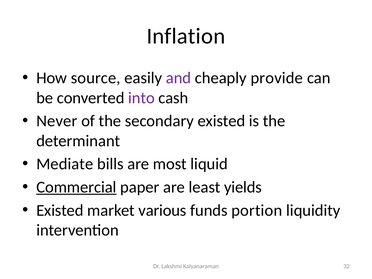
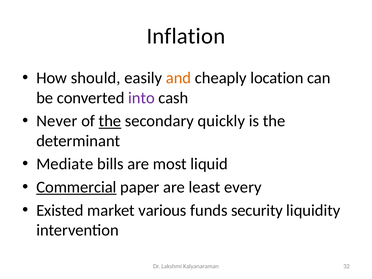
source: source -> should
and colour: purple -> orange
provide: provide -> location
the at (110, 121) underline: none -> present
secondary existed: existed -> quickly
yields: yields -> every
portion: portion -> security
